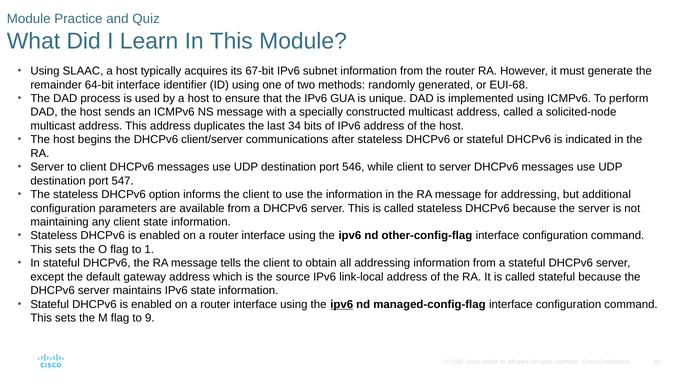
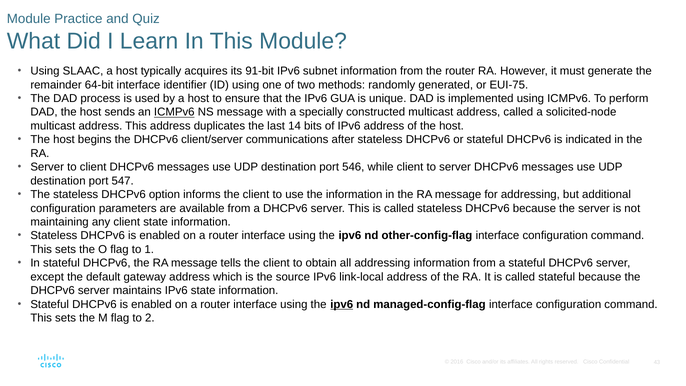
67-bit: 67-bit -> 91-bit
EUI-68: EUI-68 -> EUI-75
ICMPv6 at (174, 112) underline: none -> present
34: 34 -> 14
9: 9 -> 2
